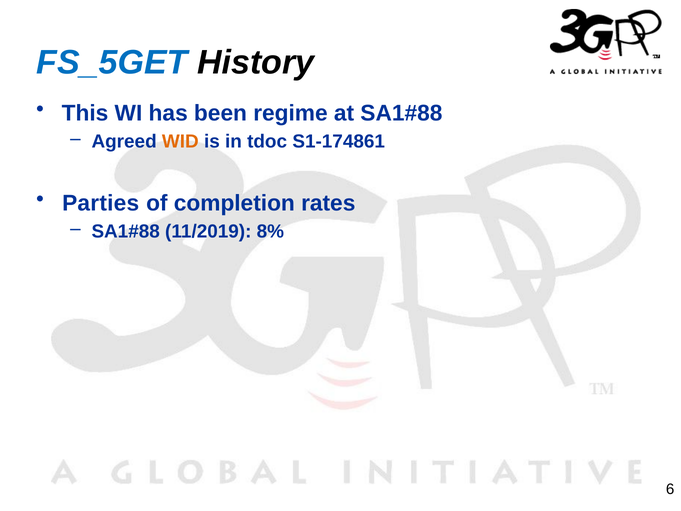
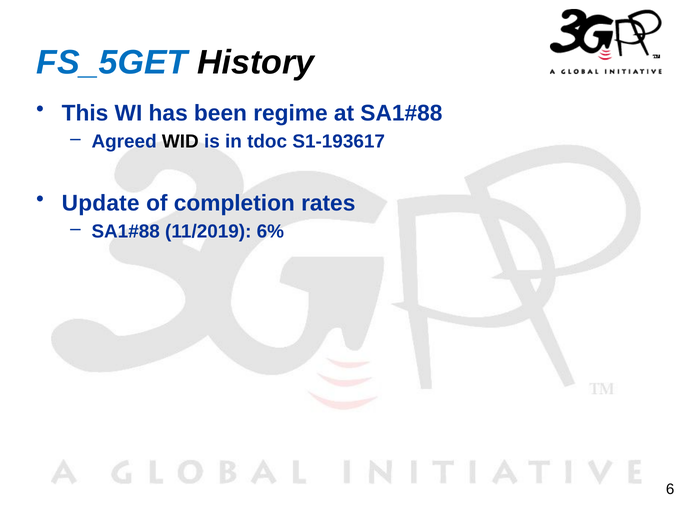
WID colour: orange -> black
S1-174861: S1-174861 -> S1-193617
Parties: Parties -> Update
8%: 8% -> 6%
